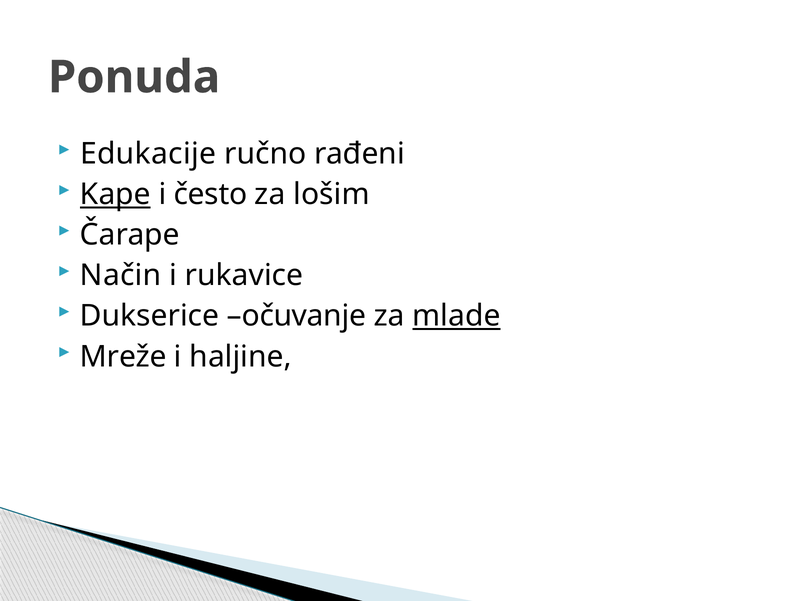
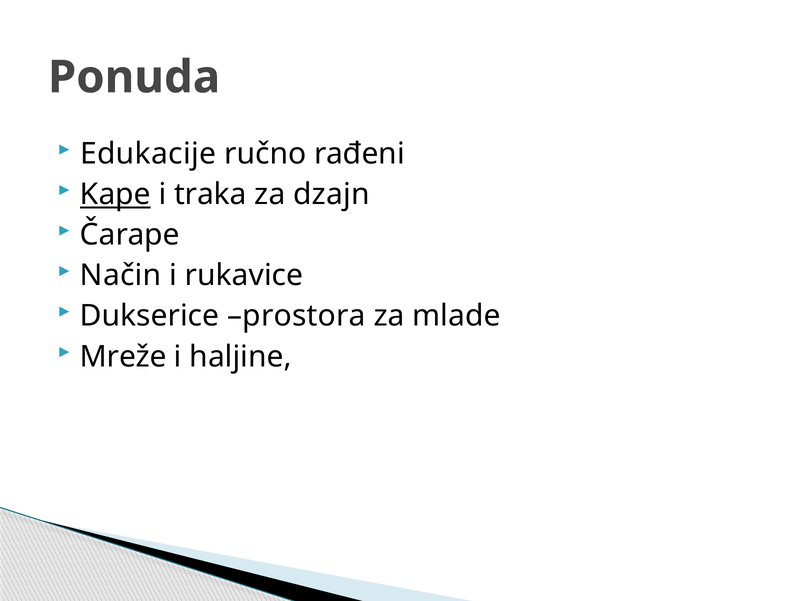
često: često -> traka
lošim: lošim -> dzajn
očuvanje: očuvanje -> prostora
mlade underline: present -> none
